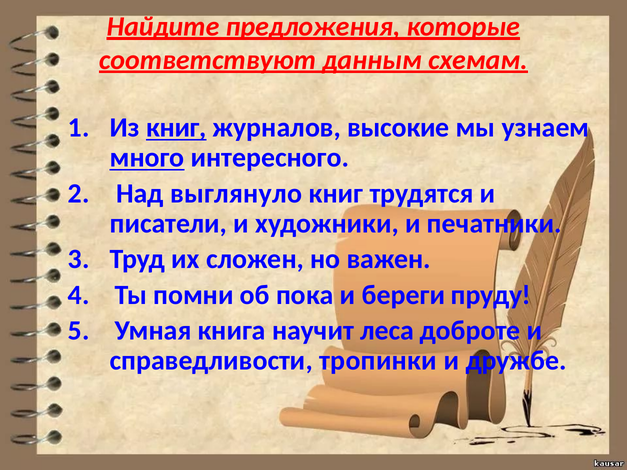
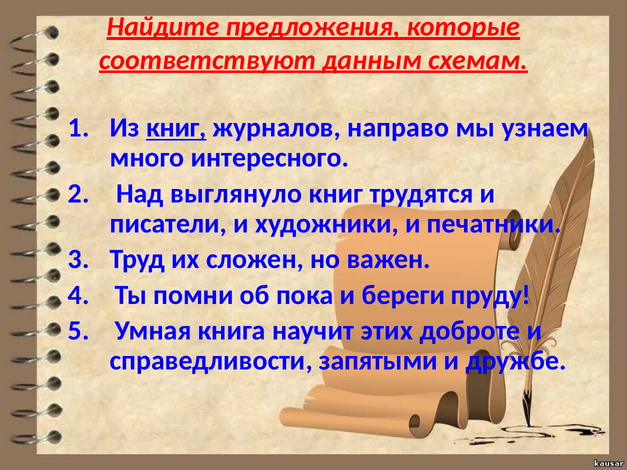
высокие: высокие -> направо
много underline: present -> none
леса: леса -> этих
тропинки: тропинки -> запятыми
